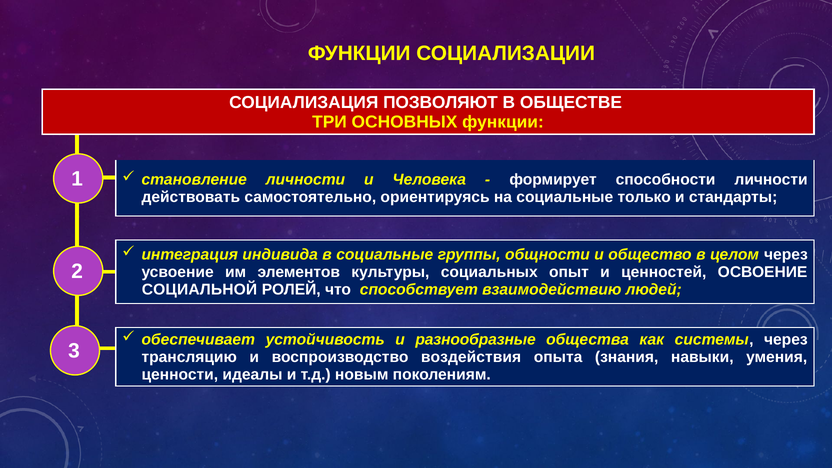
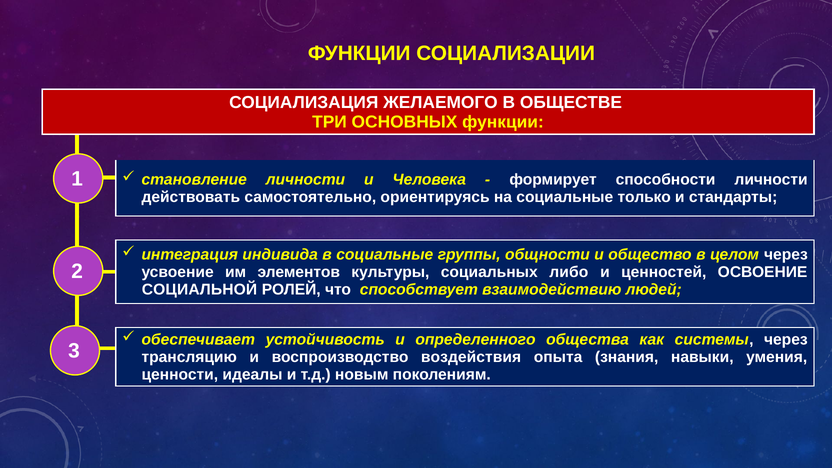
ПОЗВОЛЯЮТ: ПОЗВОЛЯЮТ -> ЖЕЛАЕМОГО
опыт: опыт -> либо
разнообразные: разнообразные -> определенного
